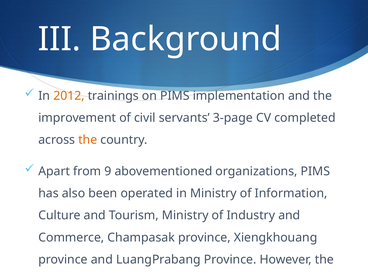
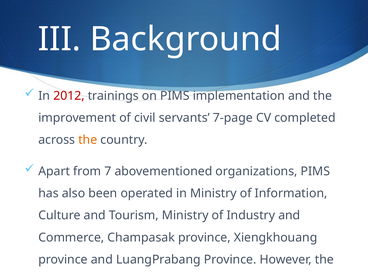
2012 colour: orange -> red
3-page: 3-page -> 7-page
9: 9 -> 7
